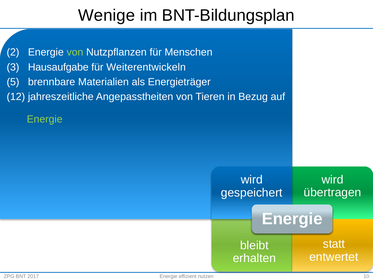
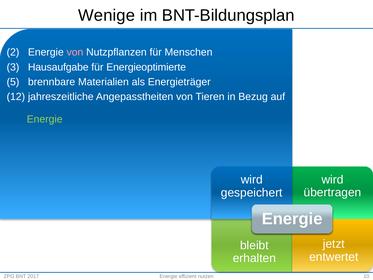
von at (75, 52) colour: light green -> pink
Weiterentwickeln: Weiterentwickeln -> Energieoptimierte
statt: statt -> jetzt
